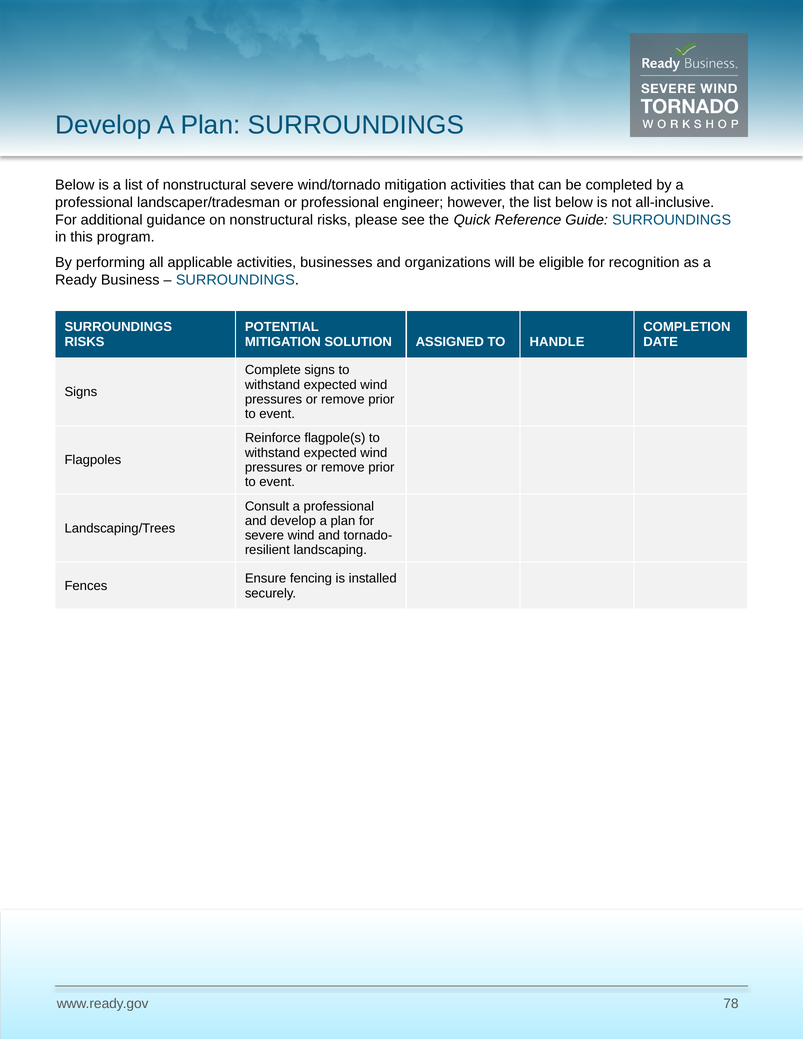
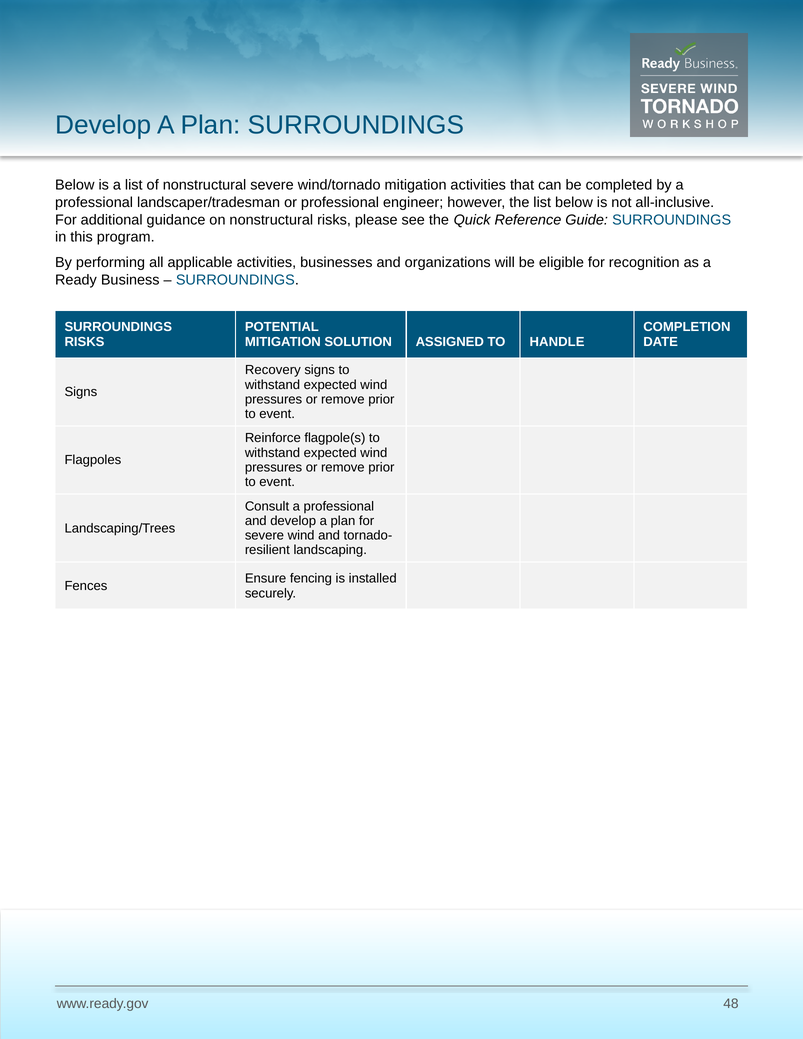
Complete: Complete -> Recovery
78: 78 -> 48
